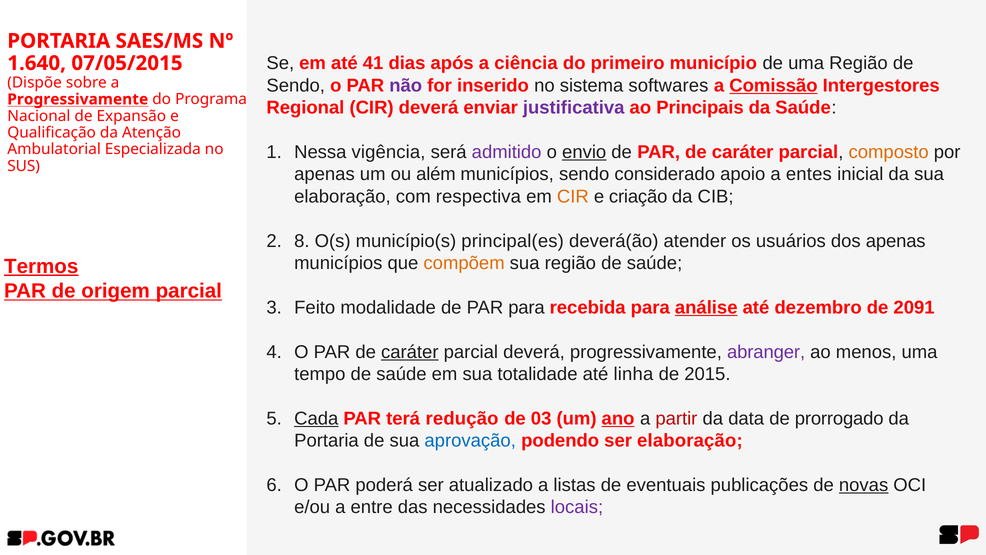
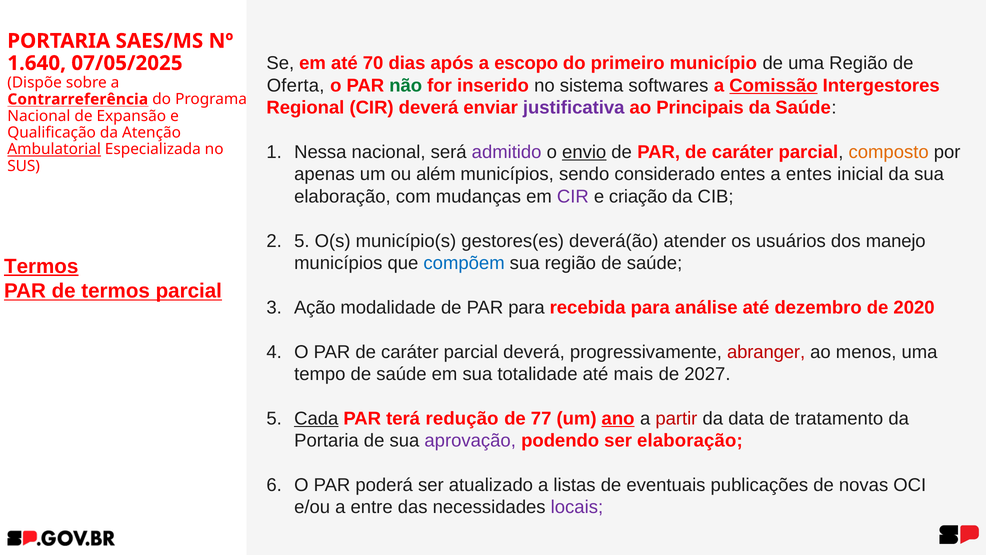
41: 41 -> 70
ciência: ciência -> escopo
07/05/2015: 07/05/2015 -> 07/05/2025
Sendo at (296, 86): Sendo -> Oferta
não colour: purple -> green
Progressivamente at (78, 99): Progressivamente -> Contrarreferência
Nessa vigência: vigência -> nacional
Ambulatorial underline: none -> present
considerado apoio: apoio -> entes
respectiva: respectiva -> mudanças
CIR at (573, 196) colour: orange -> purple
2 8: 8 -> 5
principal(es: principal(es -> gestores(es
dos apenas: apenas -> manejo
compõem colour: orange -> blue
de origem: origem -> termos
Feito: Feito -> Ação
análise underline: present -> none
2091: 2091 -> 2020
caráter at (410, 352) underline: present -> none
abranger colour: purple -> red
linha: linha -> mais
2015: 2015 -> 2027
03: 03 -> 77
prorrogado: prorrogado -> tratamento
aprovação colour: blue -> purple
novas underline: present -> none
